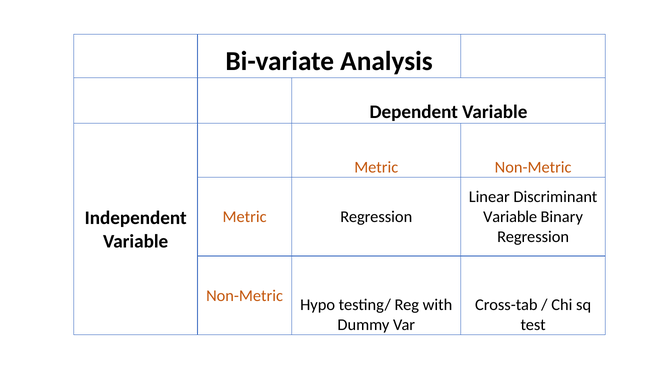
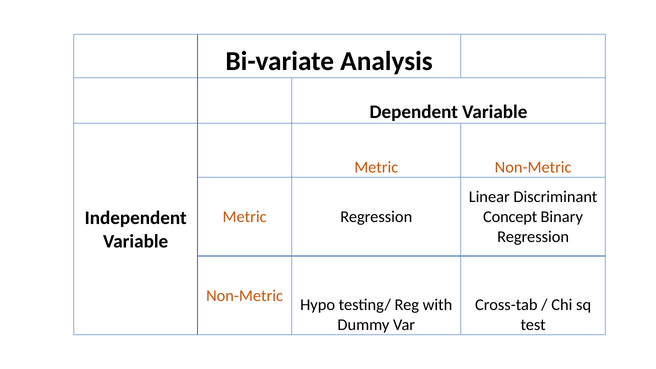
Variable at (510, 217): Variable -> Concept
